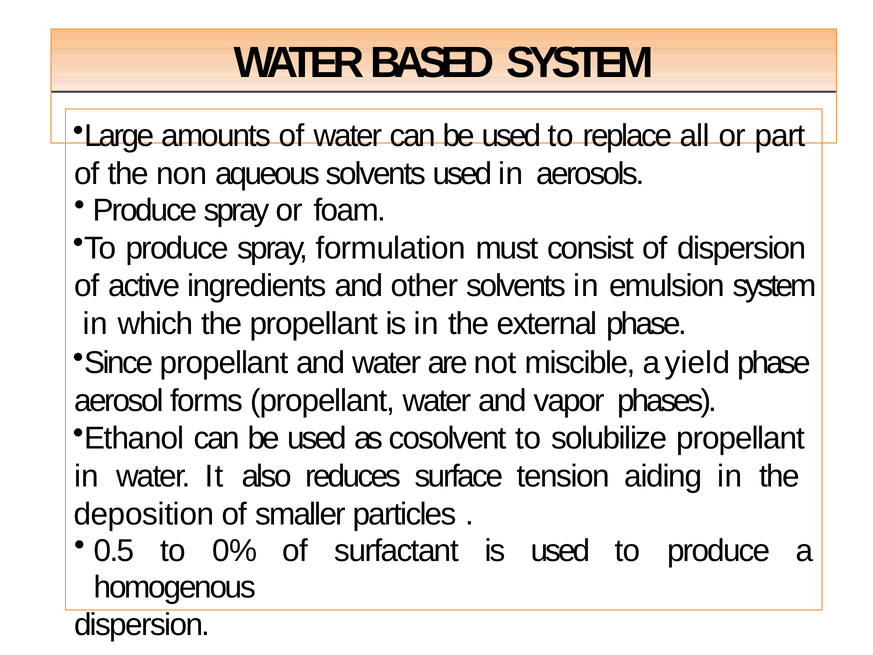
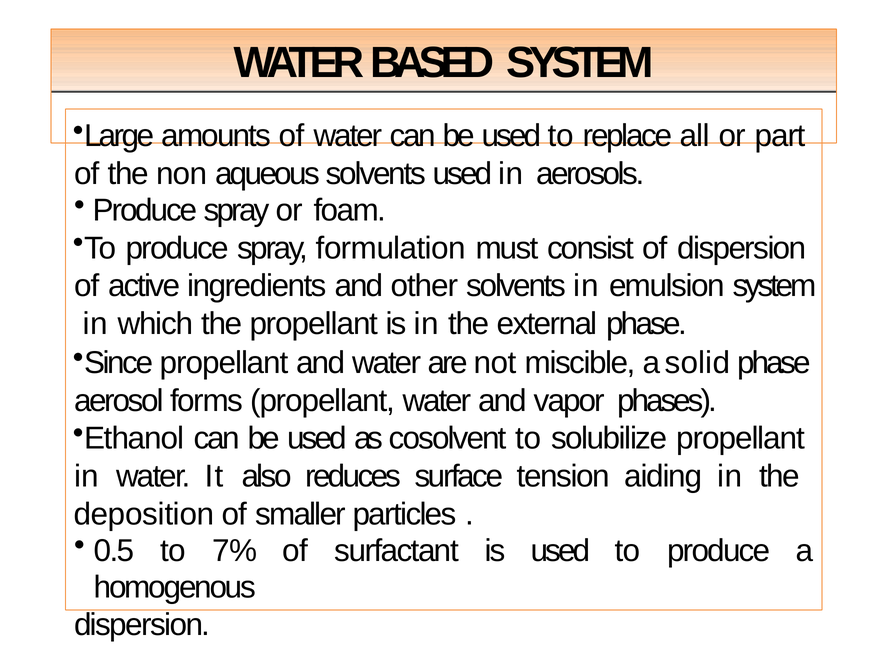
yield: yield -> solid
0%: 0% -> 7%
